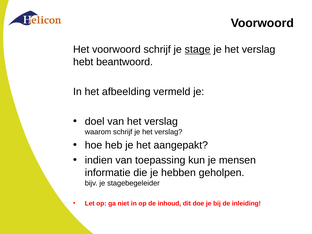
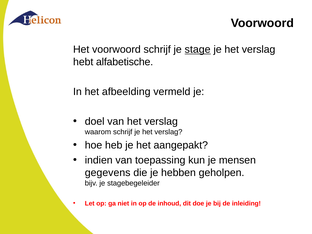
beantwoord: beantwoord -> alfabetische
informatie: informatie -> gegevens
